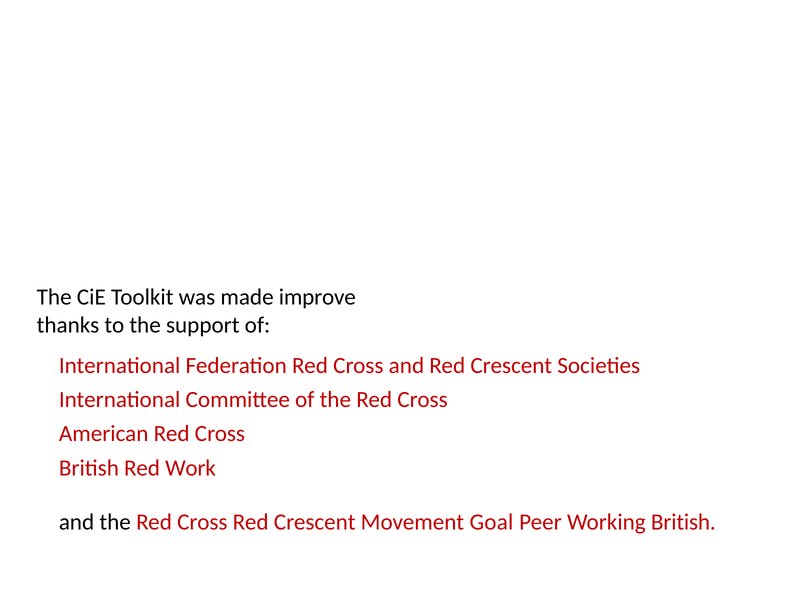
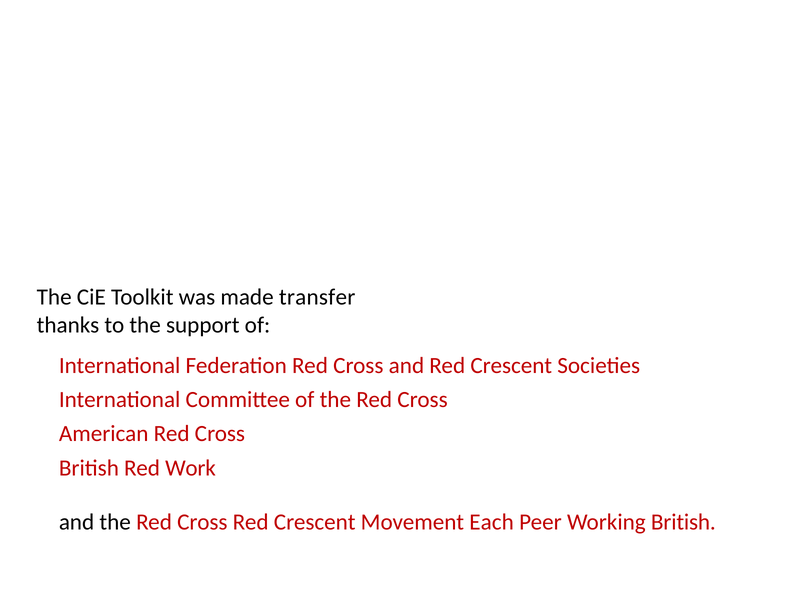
improve: improve -> transfer
Goal: Goal -> Each
